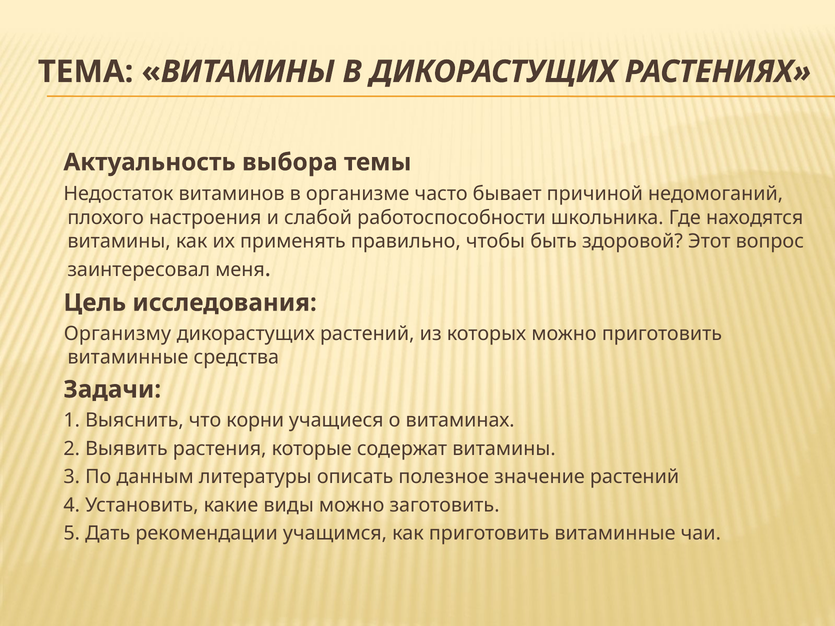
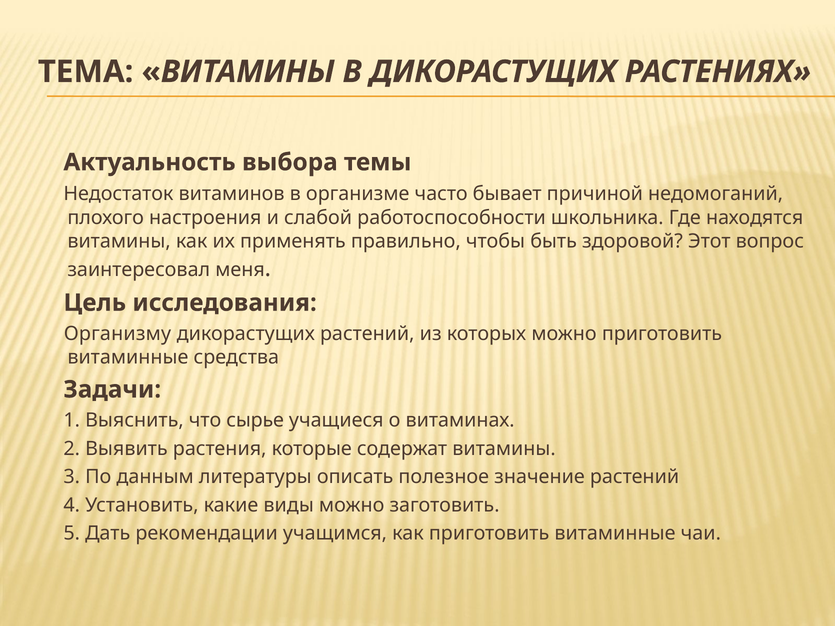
корни: корни -> сырье
